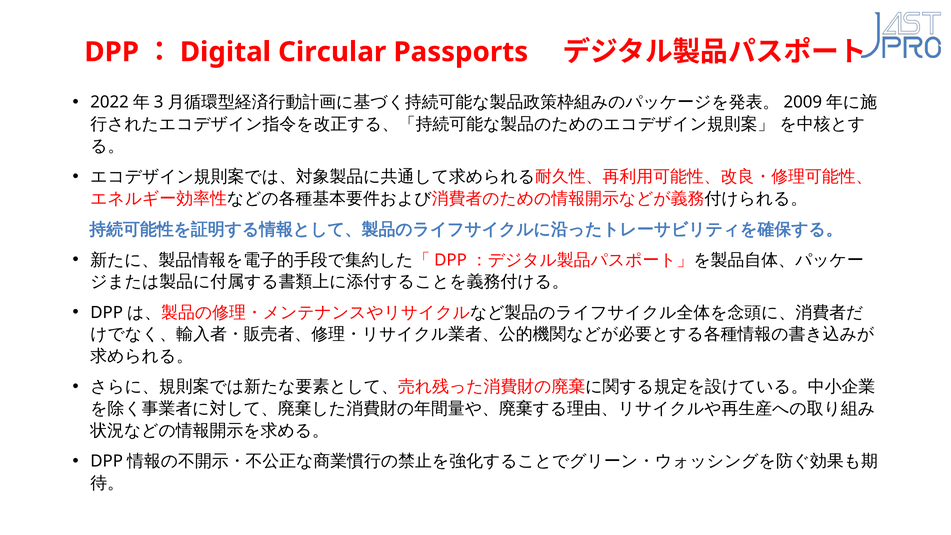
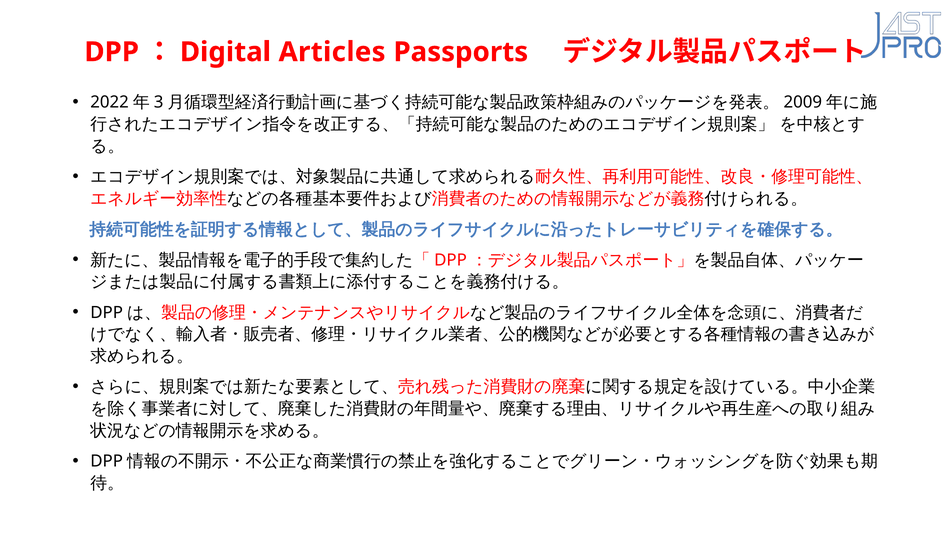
Circular: Circular -> Articles
